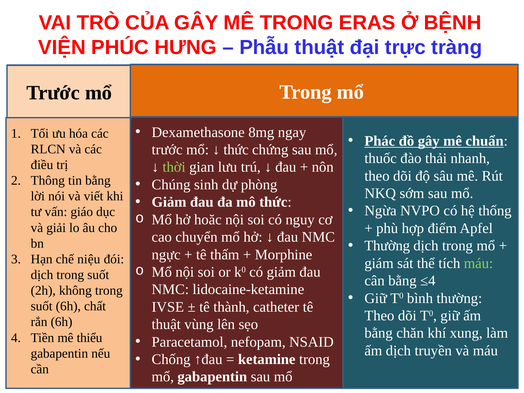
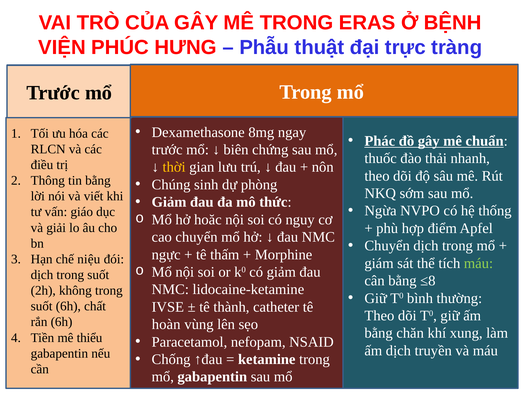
thức at (236, 150): thức -> biên
thời colour: light green -> yellow
Thường at (387, 246): Thường -> Chuyển
≤4: ≤4 -> ≤8
thuật at (166, 324): thuật -> hoàn
